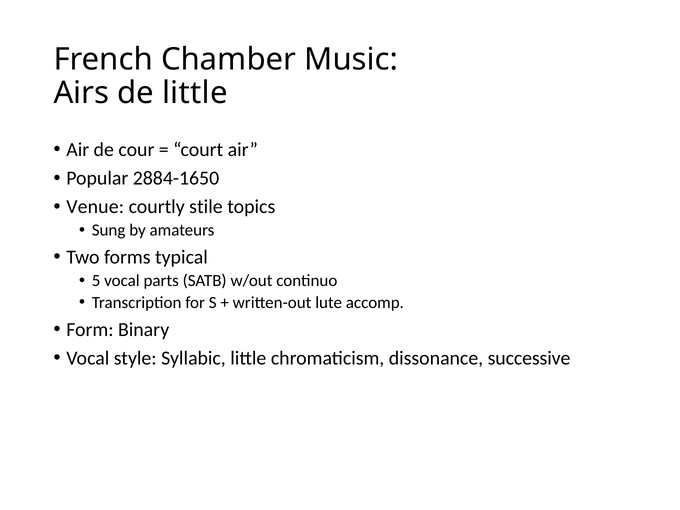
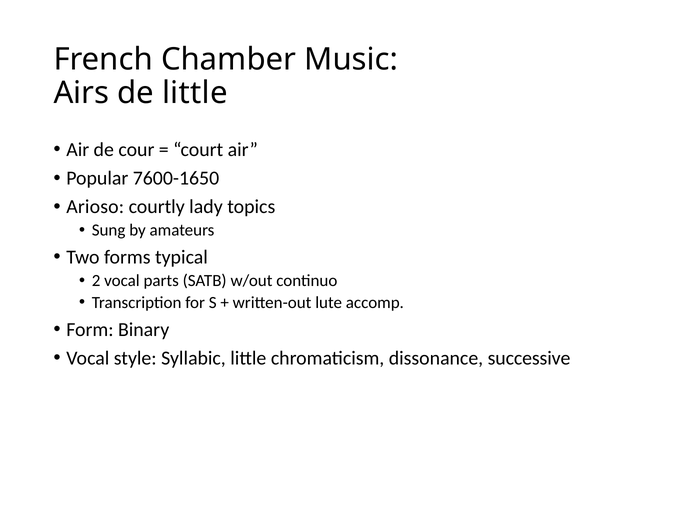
2884-1650: 2884-1650 -> 7600-1650
Venue: Venue -> Arioso
stile: stile -> lady
5: 5 -> 2
